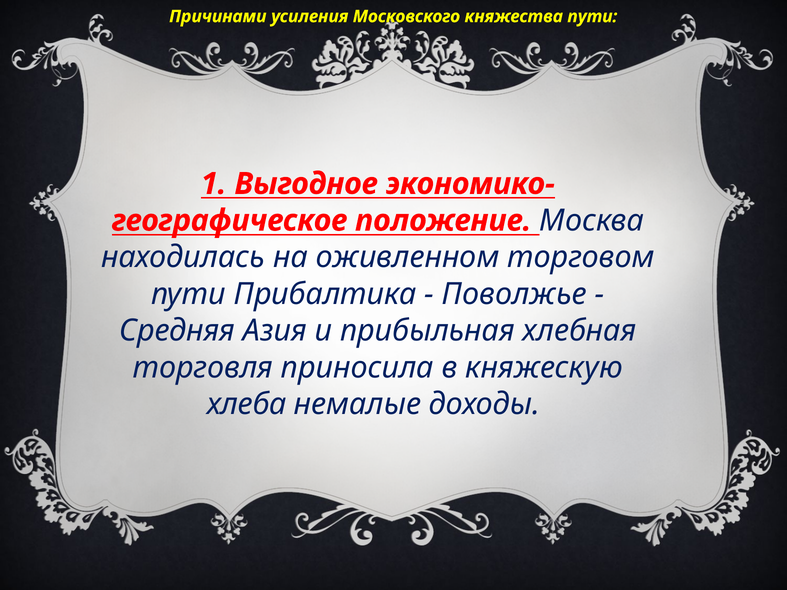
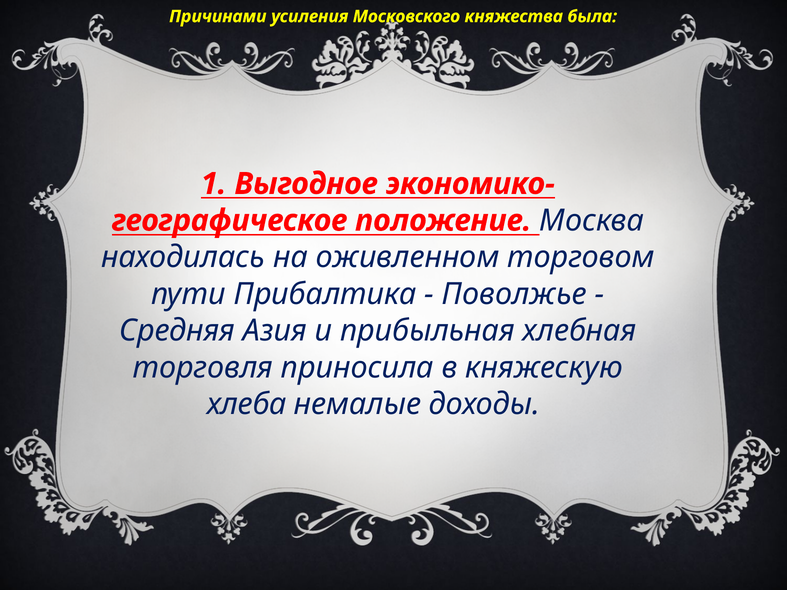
княжества пути: пути -> была
